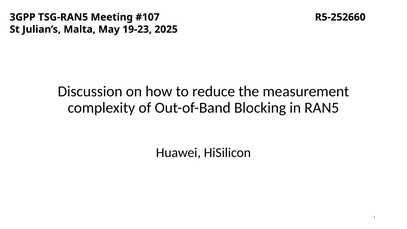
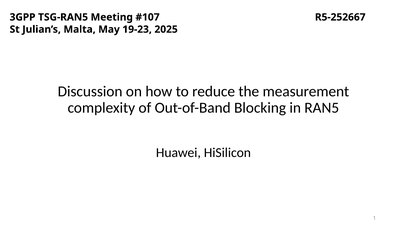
R5-252660: R5-252660 -> R5-252667
